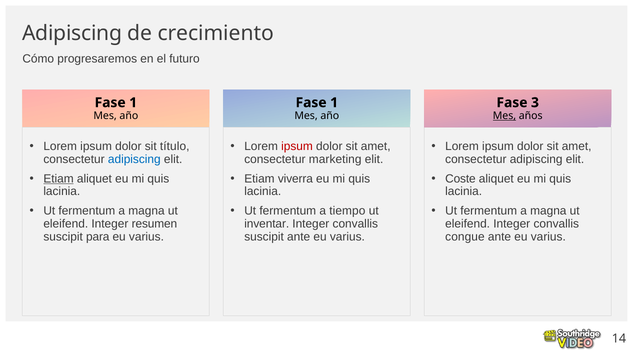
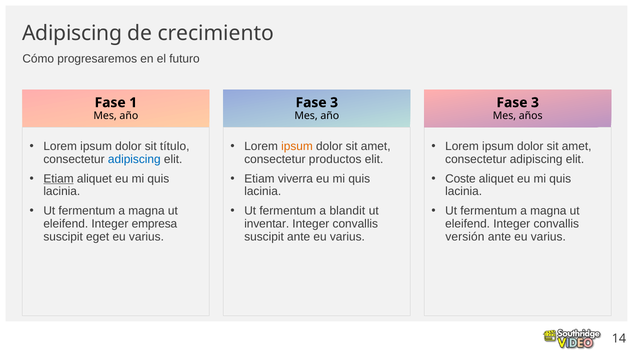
1 at (334, 103): 1 -> 3
Mes at (504, 116) underline: present -> none
ipsum at (297, 147) colour: red -> orange
marketing: marketing -> productos
tiempo: tiempo -> blandit
resumen: resumen -> empresa
para: para -> eget
congue: congue -> versión
